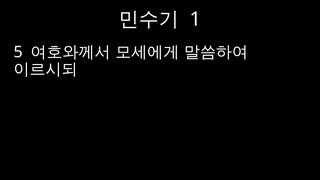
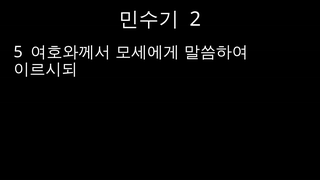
1: 1 -> 2
